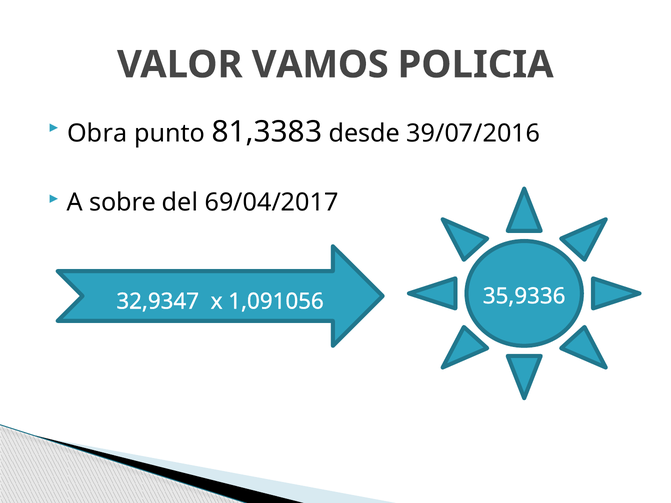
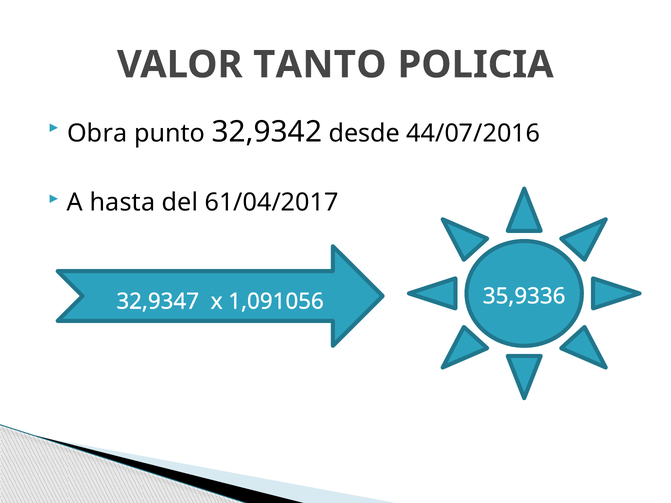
VAMOS: VAMOS -> TANTO
81,3383: 81,3383 -> 32,9342
39/07/2016: 39/07/2016 -> 44/07/2016
sobre: sobre -> hasta
69/04/2017: 69/04/2017 -> 61/04/2017
